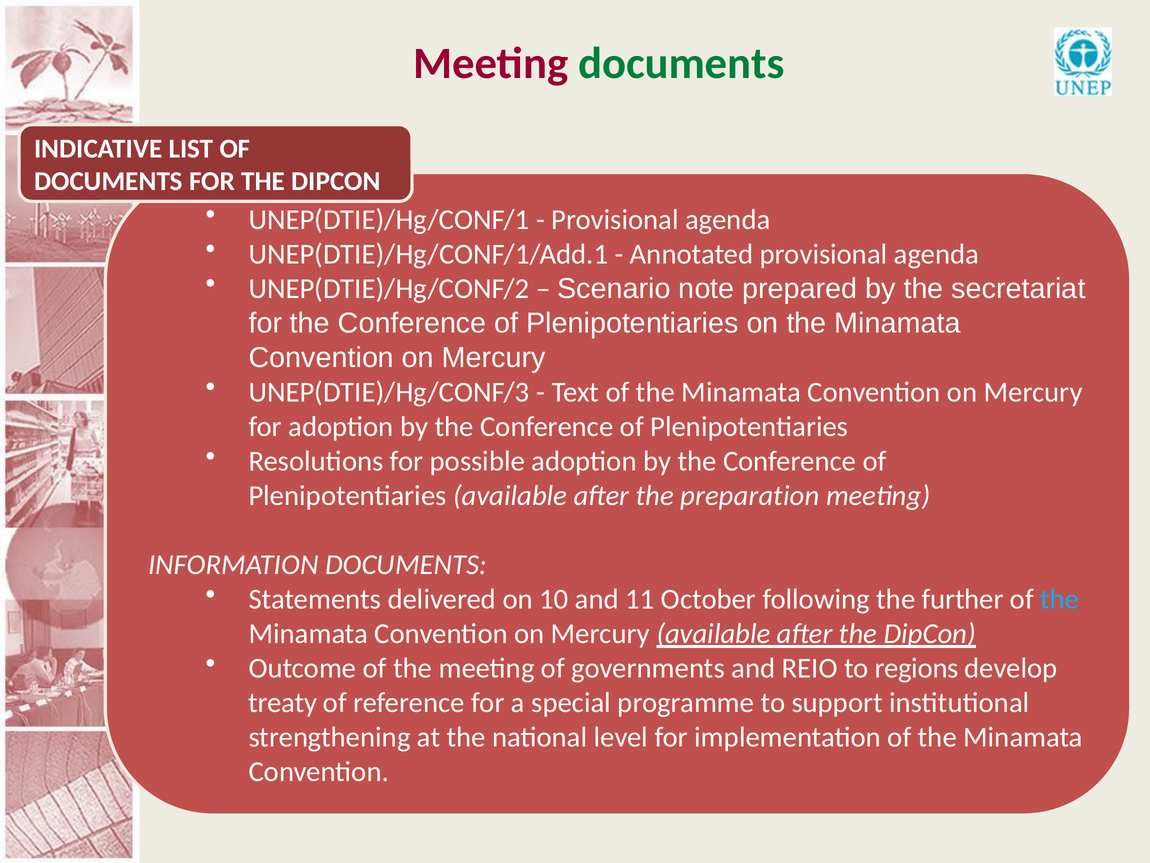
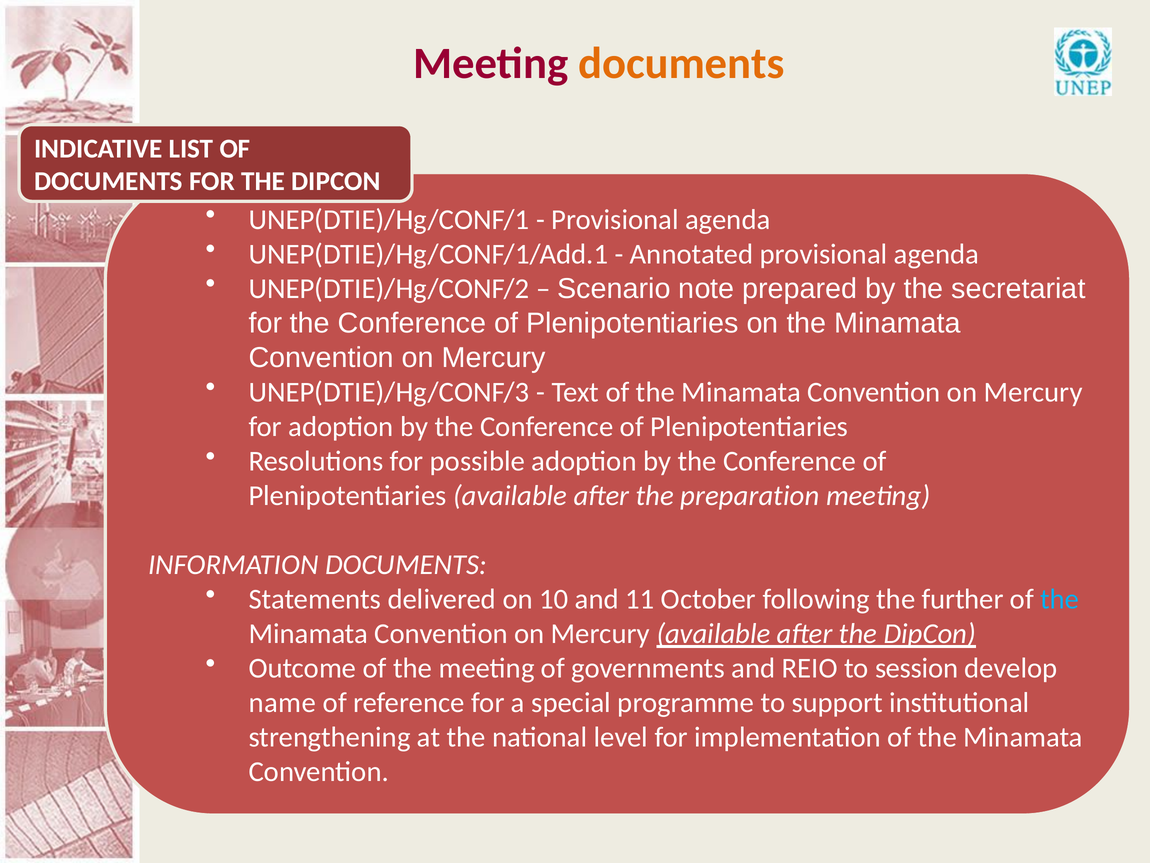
documents at (681, 63) colour: green -> orange
regions: regions -> session
treaty: treaty -> name
